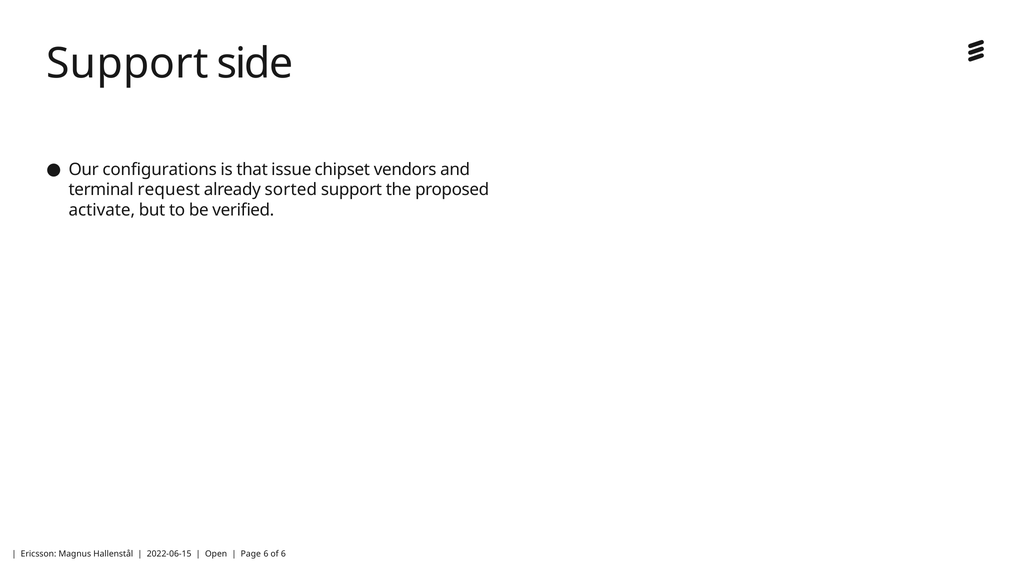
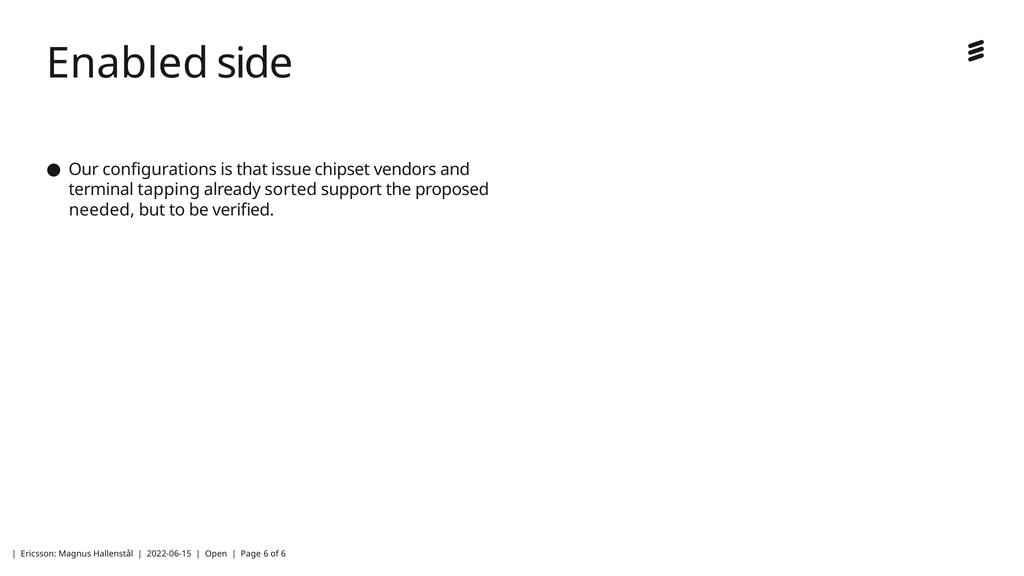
Support at (128, 64): Support -> Enabled
request: request -> tapping
activate: activate -> needed
